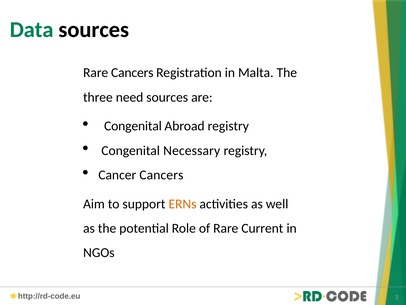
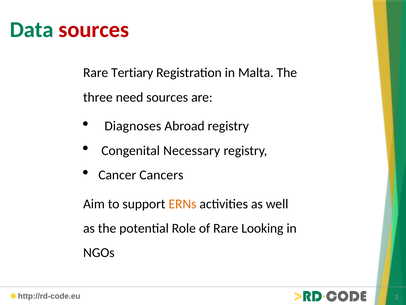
sources at (94, 30) colour: black -> red
Rare Cancers: Cancers -> Tertiary
Congenital at (133, 126): Congenital -> Diagnoses
Current: Current -> Looking
